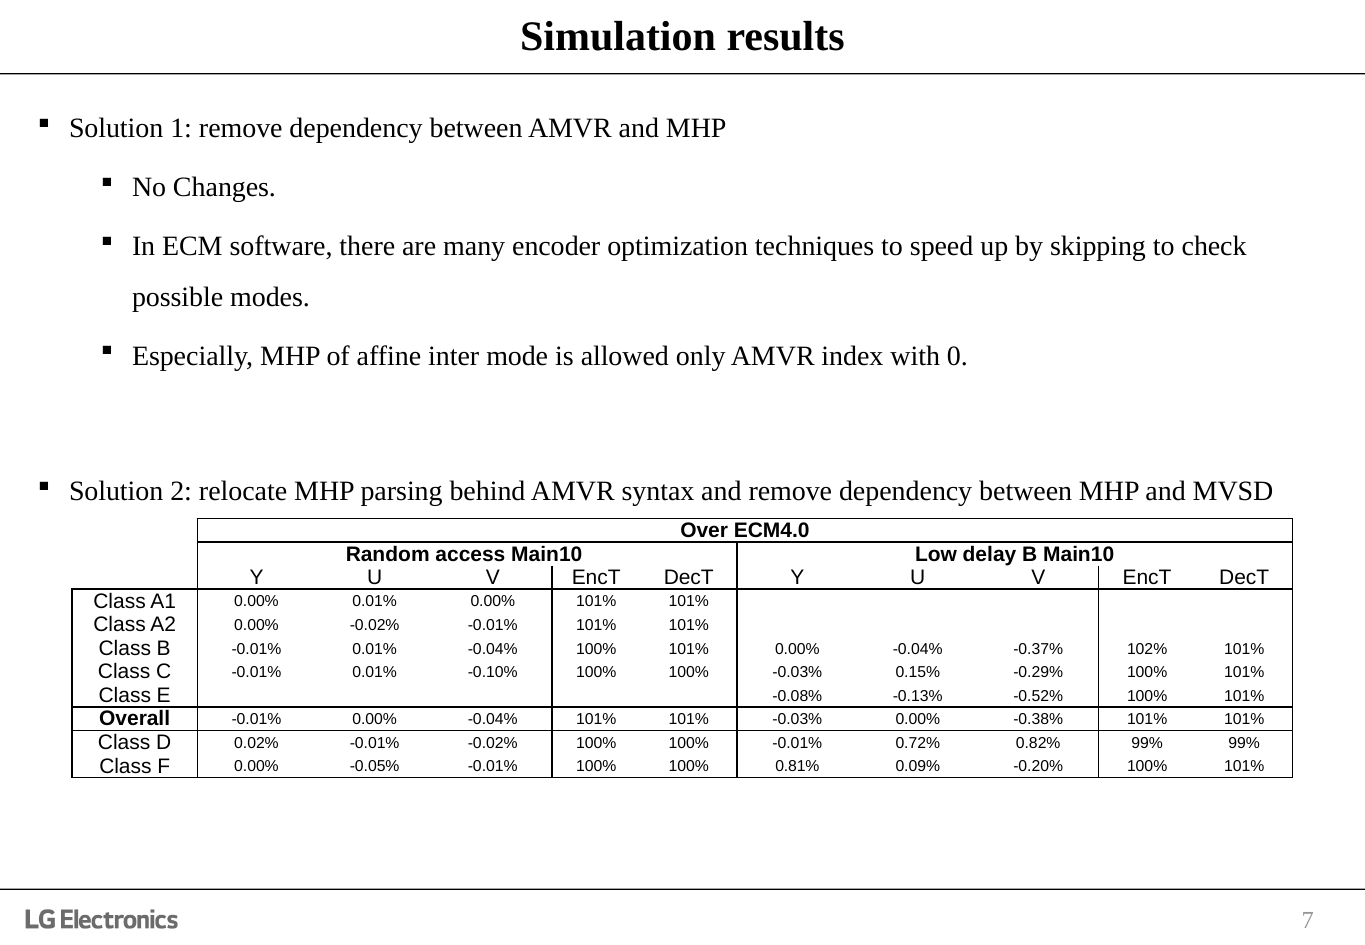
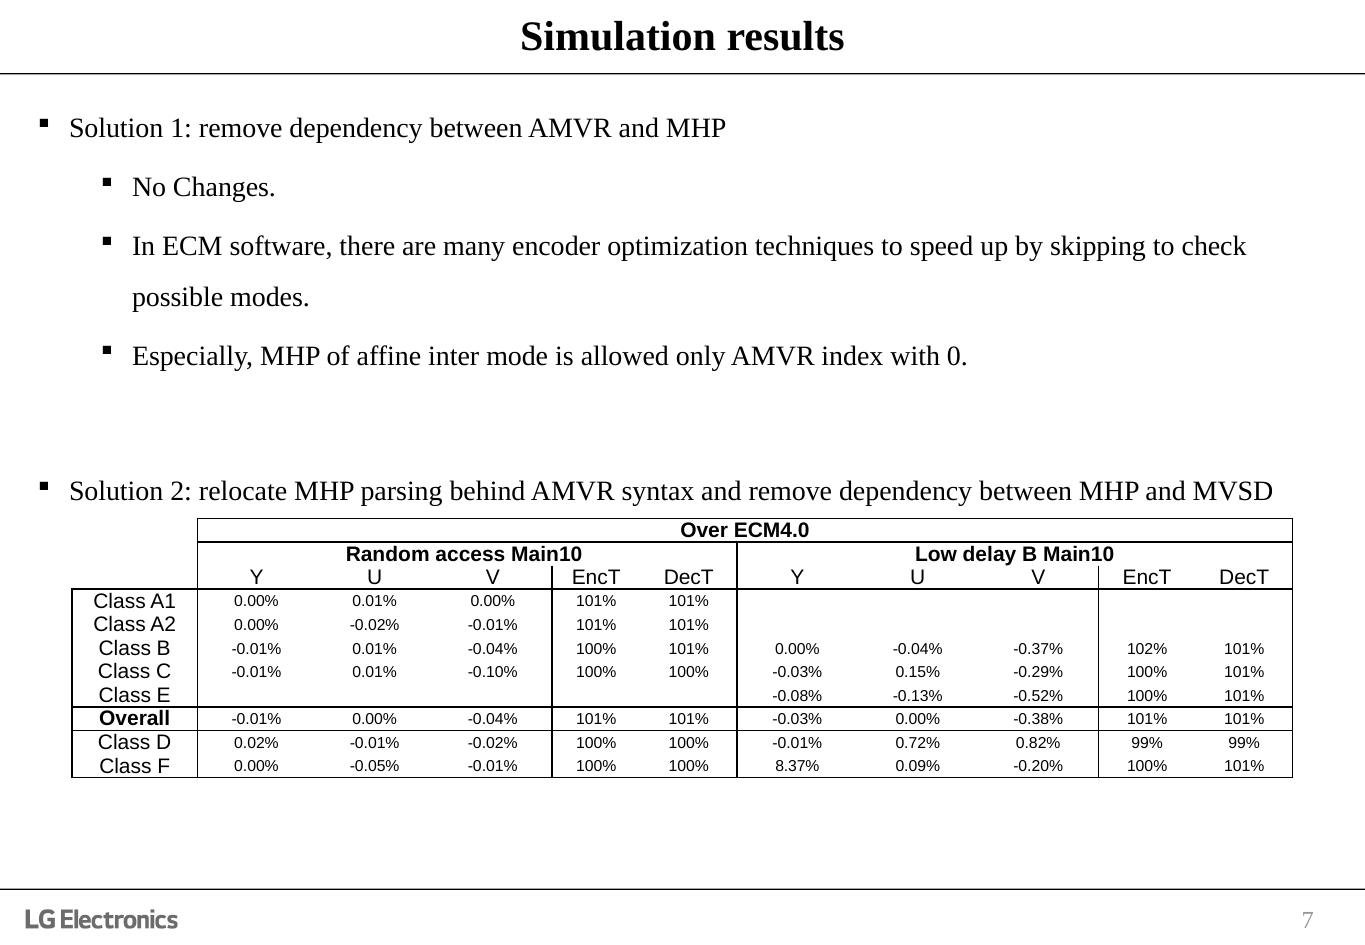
0.81%: 0.81% -> 8.37%
